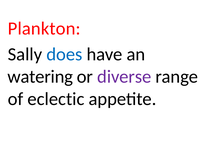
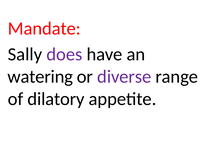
Plankton: Plankton -> Mandate
does colour: blue -> purple
eclectic: eclectic -> dilatory
